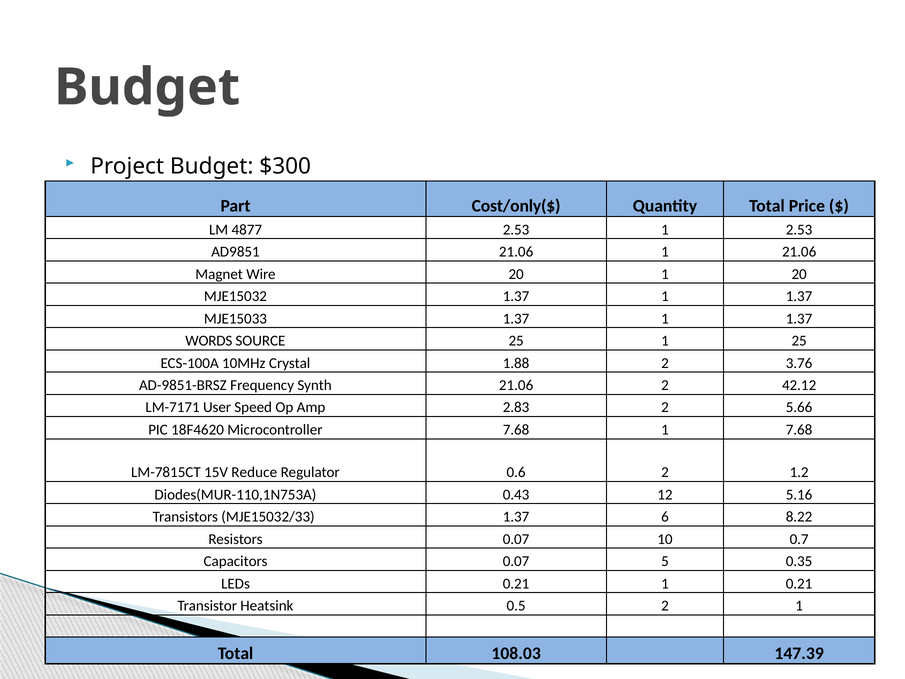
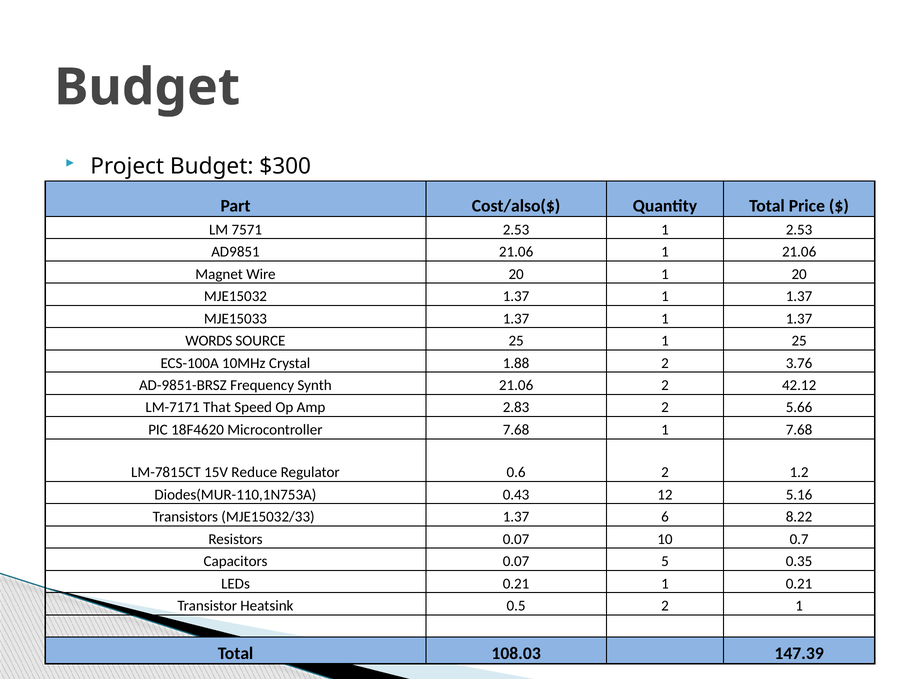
Cost/only($: Cost/only($ -> Cost/also($
4877: 4877 -> 7571
User: User -> That
